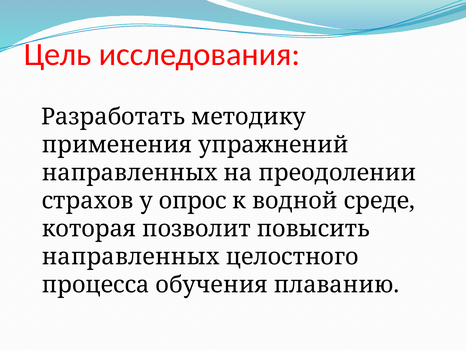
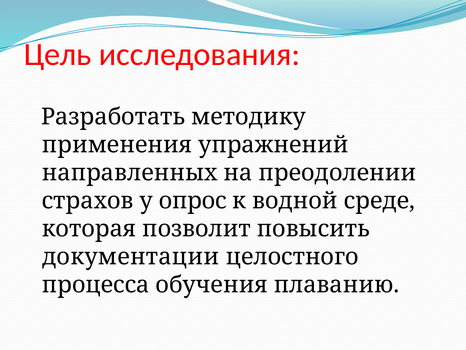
направленных at (131, 256): направленных -> документации
